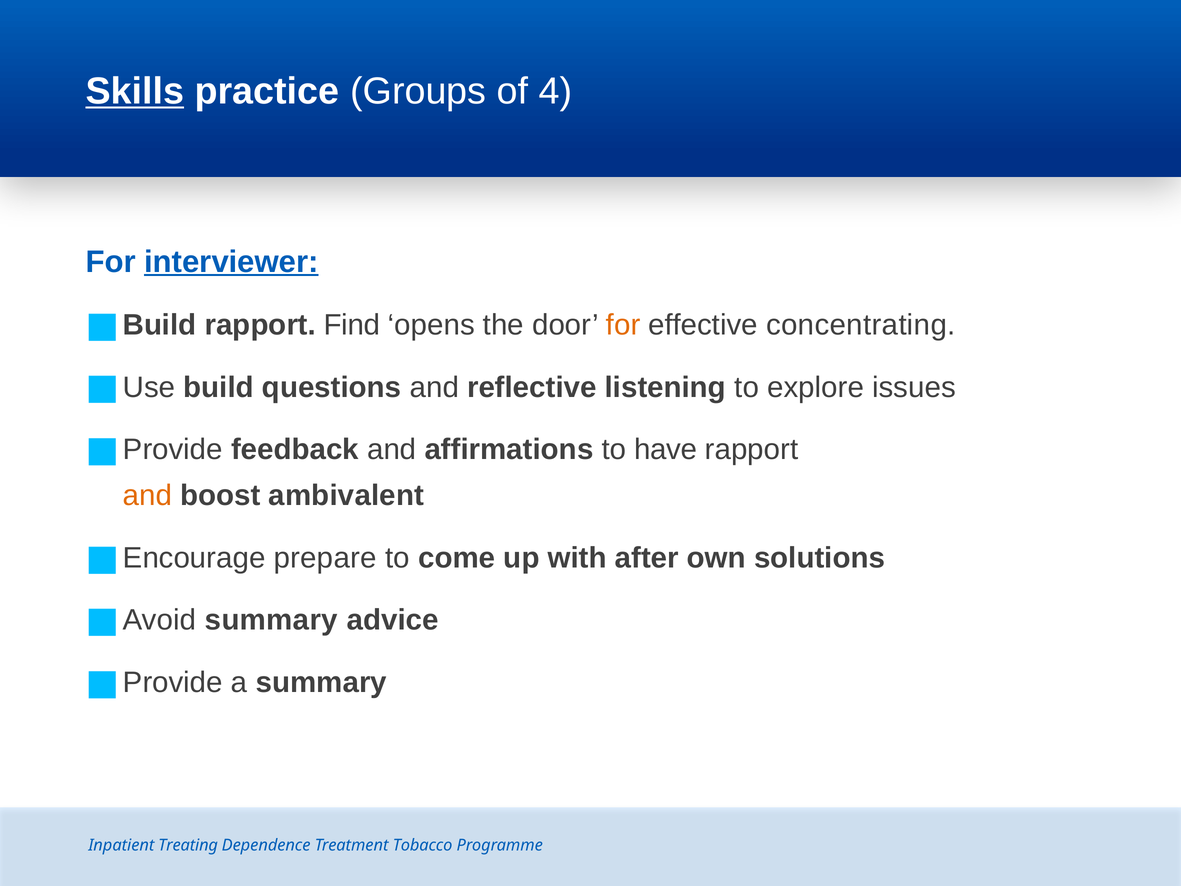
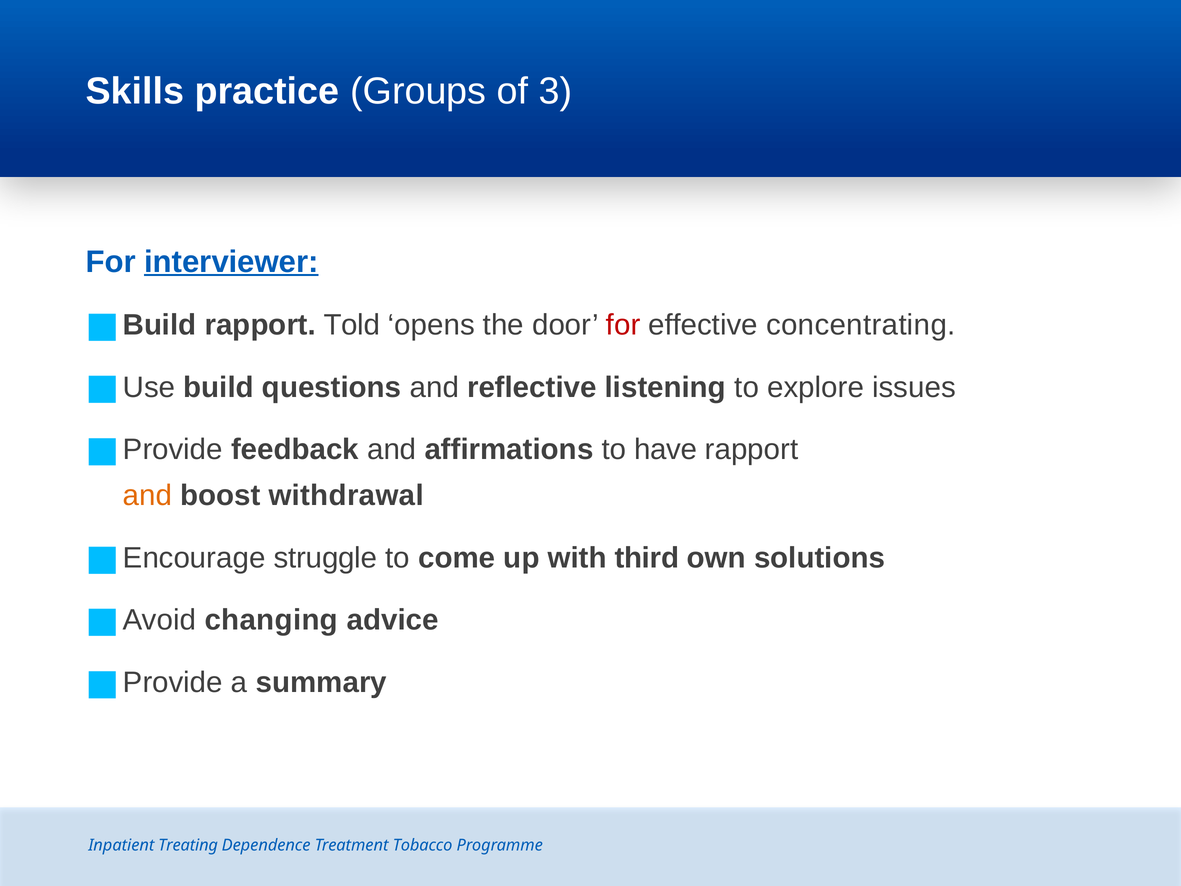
Skills underline: present -> none
4: 4 -> 3
Find: Find -> Told
for at (623, 325) colour: orange -> red
ambivalent: ambivalent -> withdrawal
prepare: prepare -> struggle
after: after -> third
summary at (271, 620): summary -> changing
